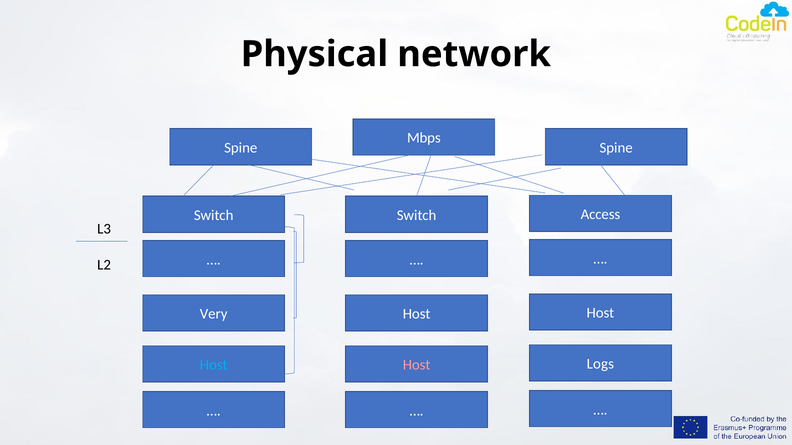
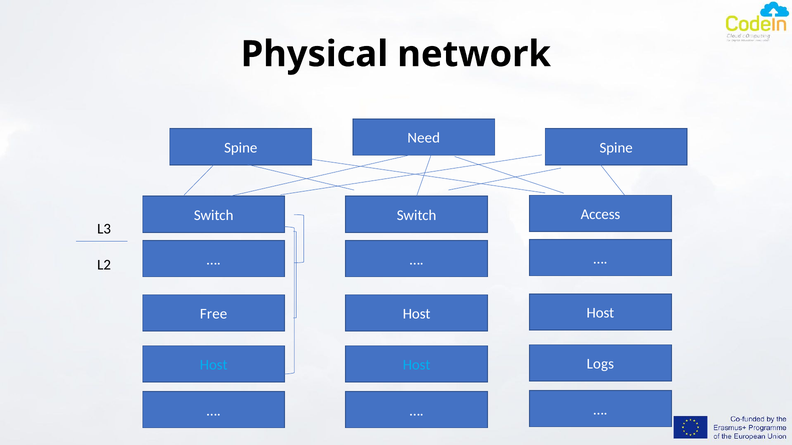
Mbps: Mbps -> Need
Very: Very -> Free
Host at (417, 365) colour: pink -> light blue
